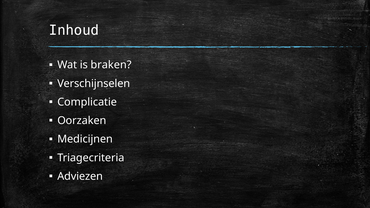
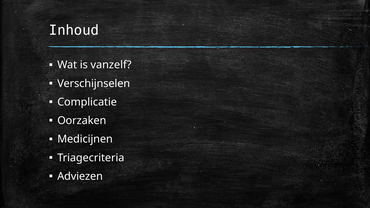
braken: braken -> vanzelf
